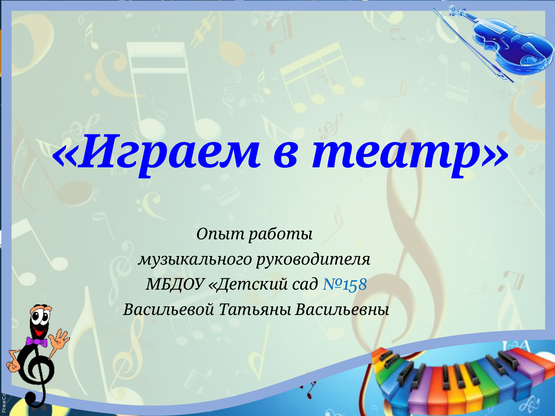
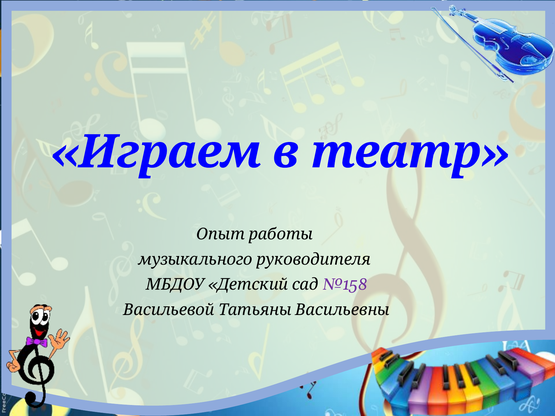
№158 colour: blue -> purple
